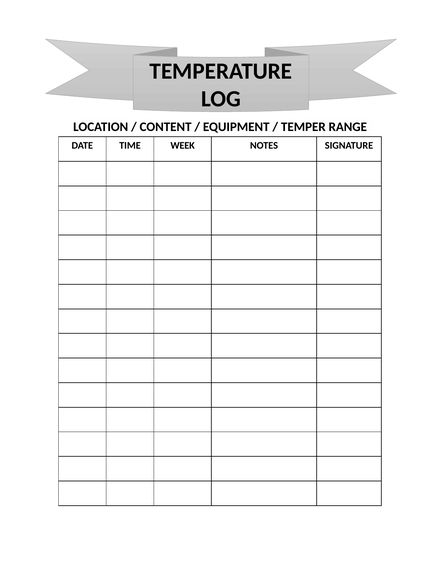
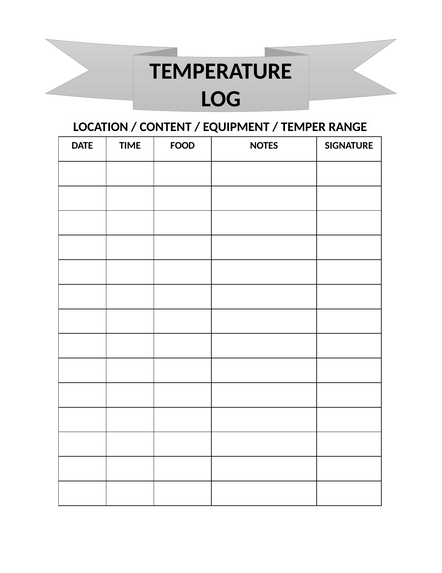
WEEK: WEEK -> FOOD
